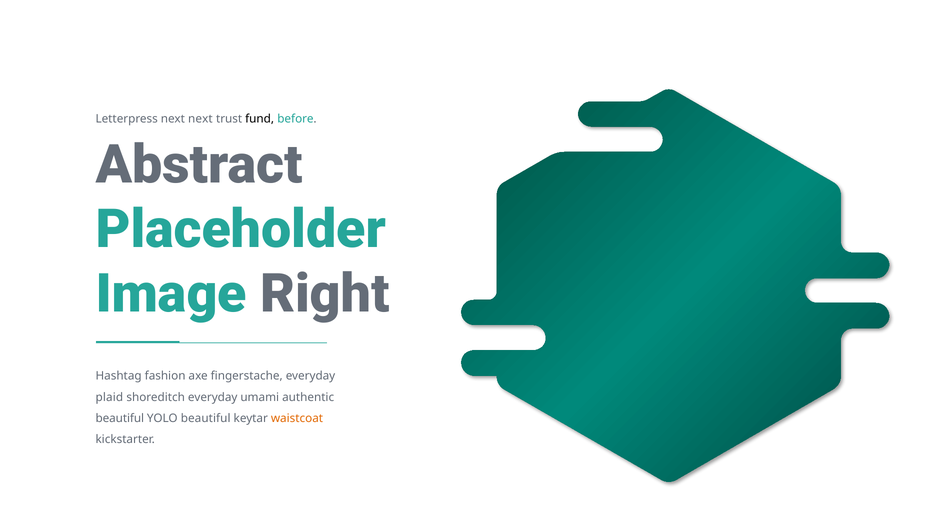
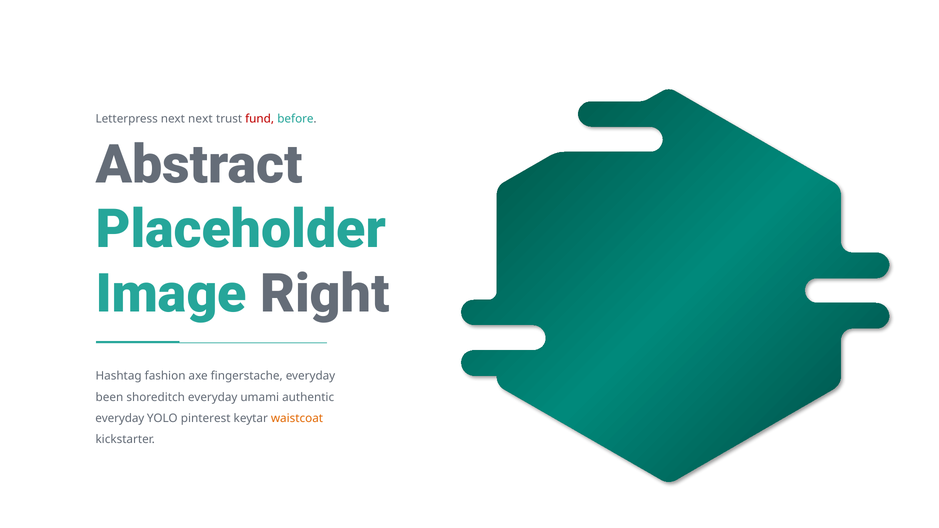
fund colour: black -> red
plaid: plaid -> been
beautiful at (120, 418): beautiful -> everyday
YOLO beautiful: beautiful -> pinterest
